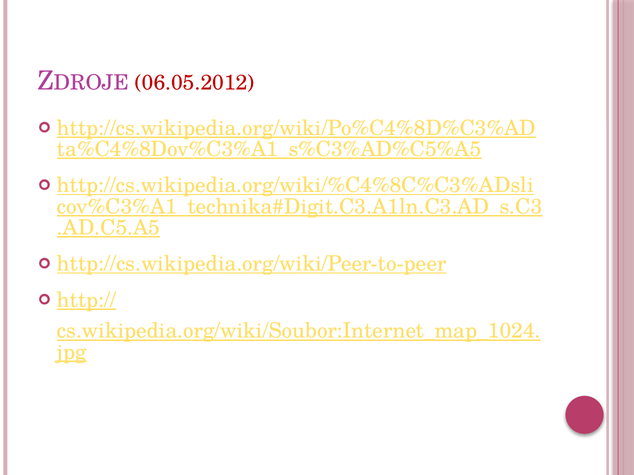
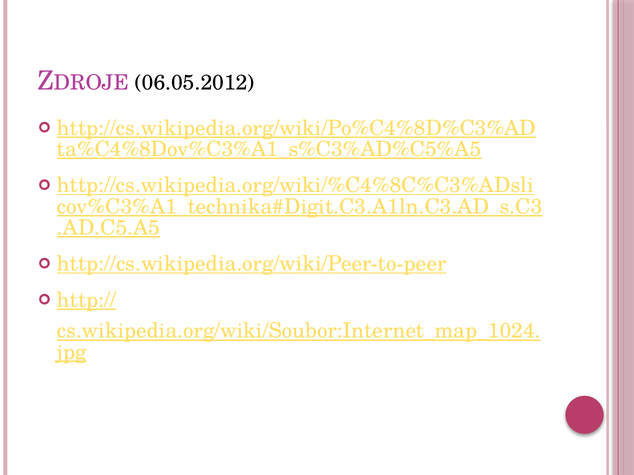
06.05.2012 colour: red -> black
